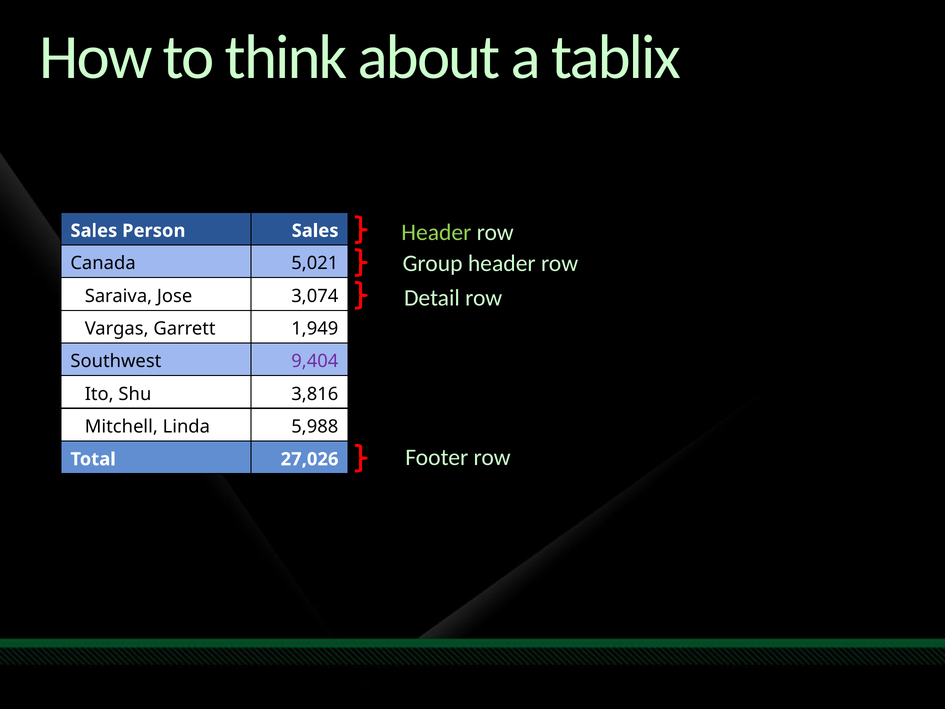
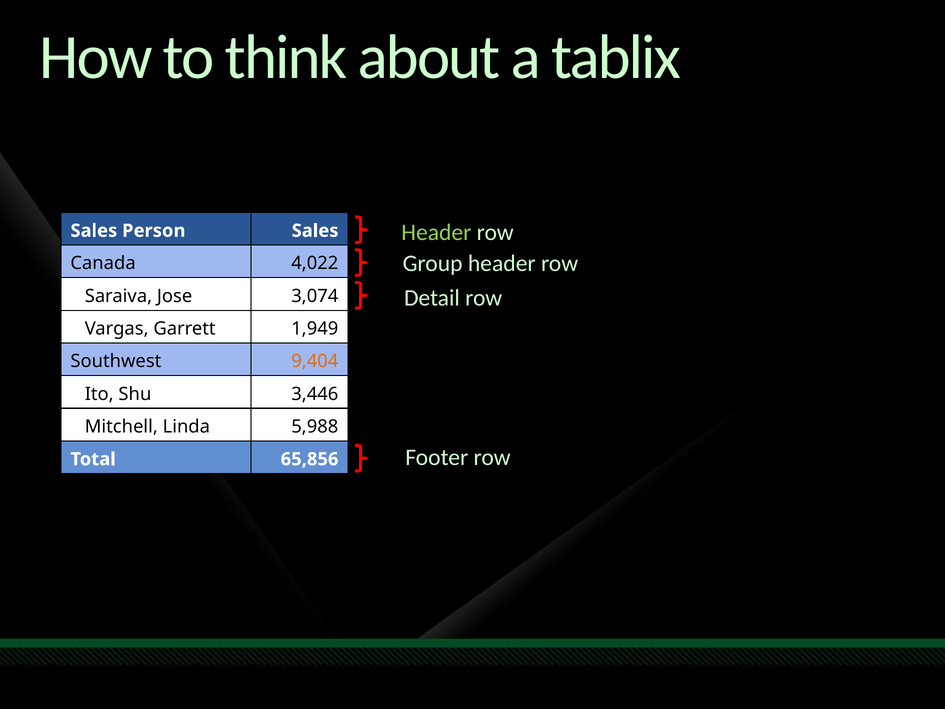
5,021: 5,021 -> 4,022
9,404 colour: purple -> orange
3,816: 3,816 -> 3,446
27,026: 27,026 -> 65,856
